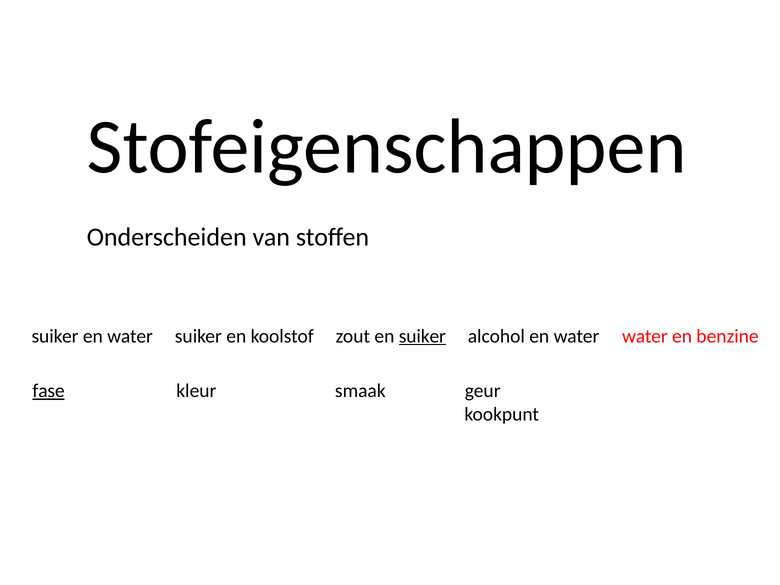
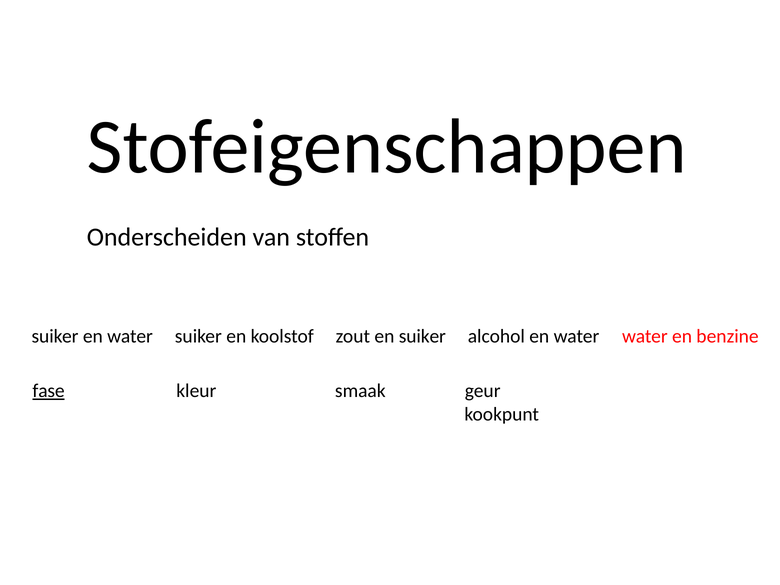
suiker at (422, 336) underline: present -> none
